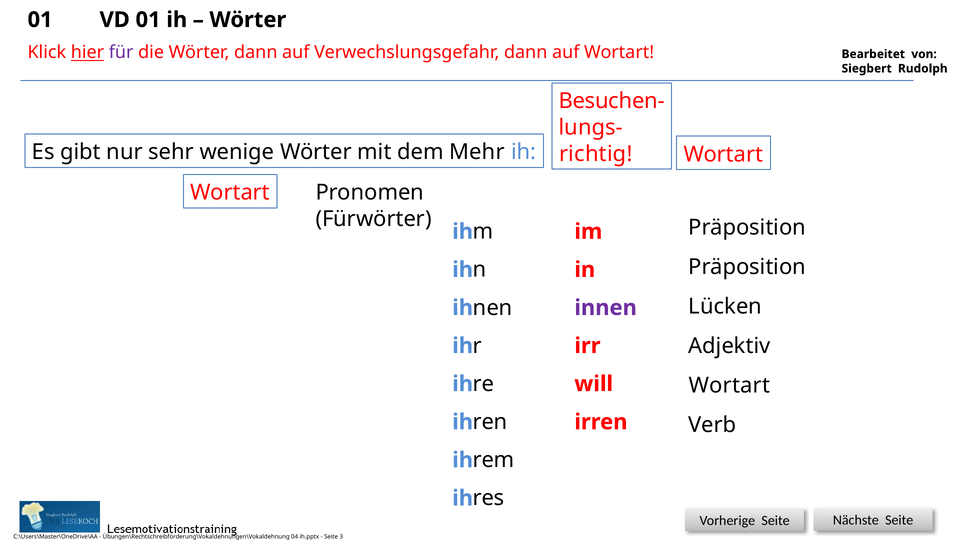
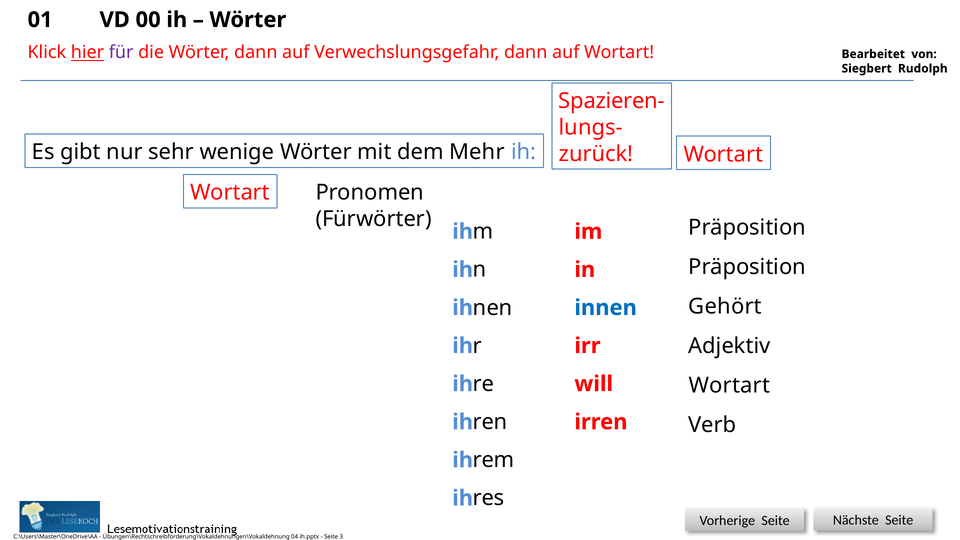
VD 01: 01 -> 00
Besuchen-: Besuchen- -> Spazieren-
richtig: richtig -> zurück
Lücken: Lücken -> Gehört
innen colour: purple -> blue
